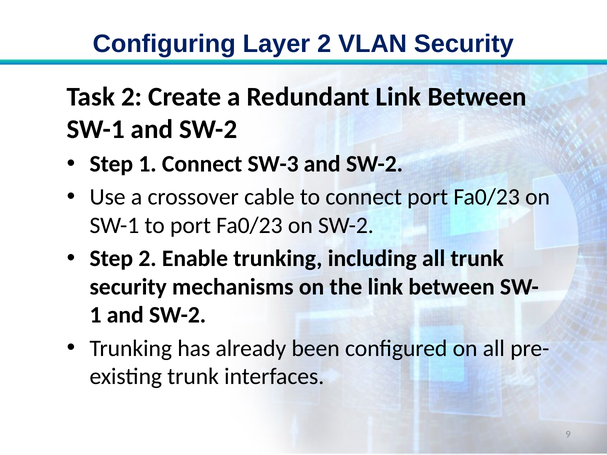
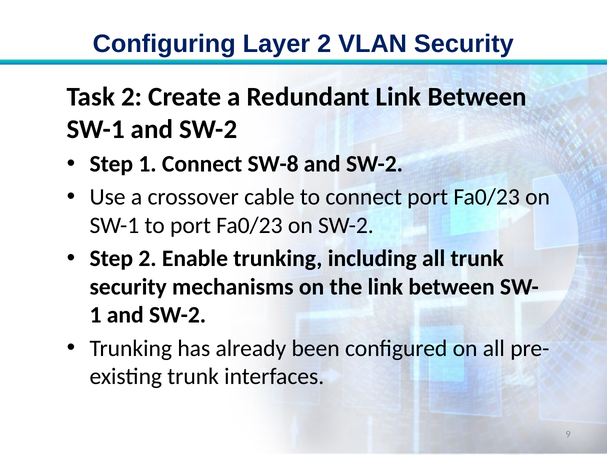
SW-3: SW-3 -> SW-8
